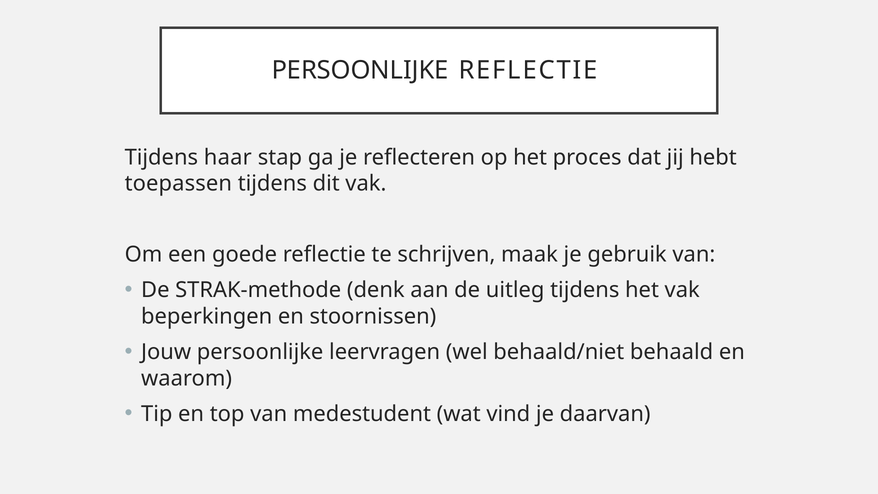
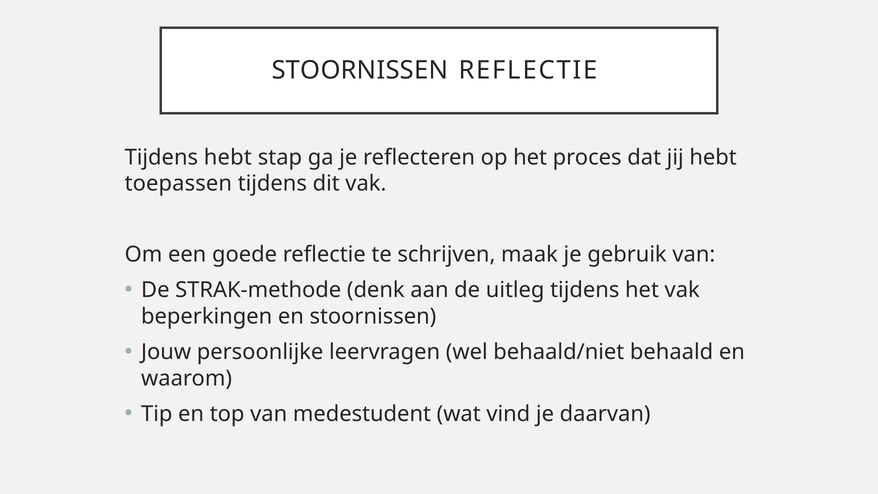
PERSOONLIJKE at (360, 70): PERSOONLIJKE -> STOORNISSEN
Tijdens haar: haar -> hebt
